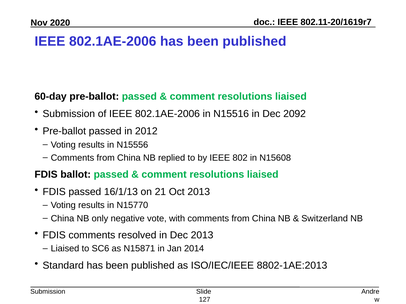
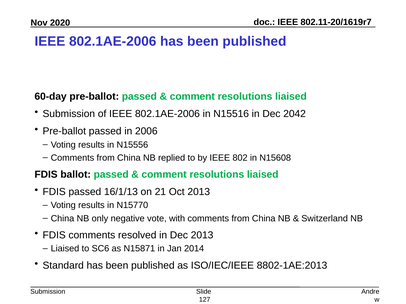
2092: 2092 -> 2042
2012: 2012 -> 2006
